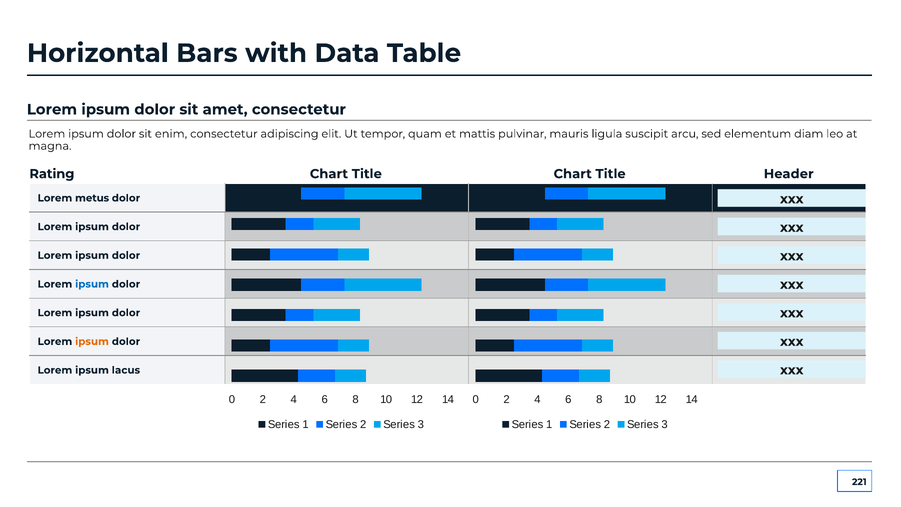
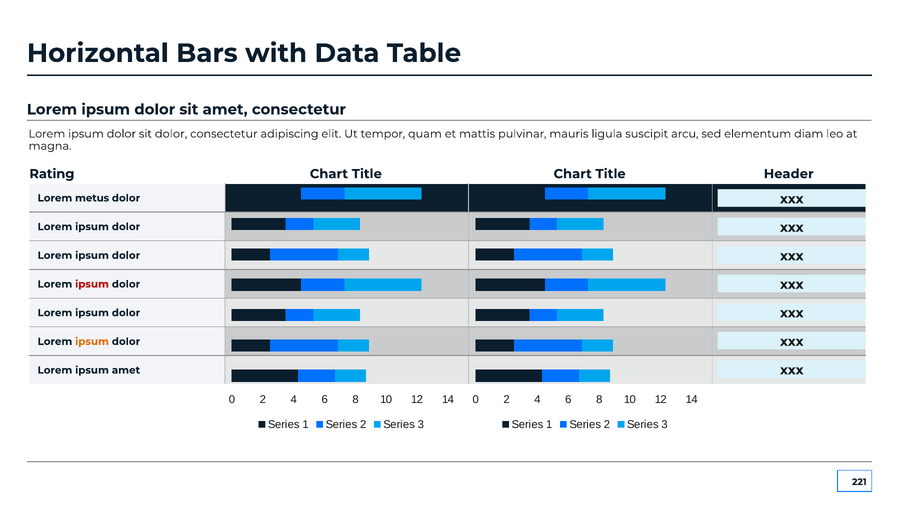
sit enim: enim -> dolor
ipsum at (92, 284) colour: blue -> red
ipsum lacus: lacus -> amet
